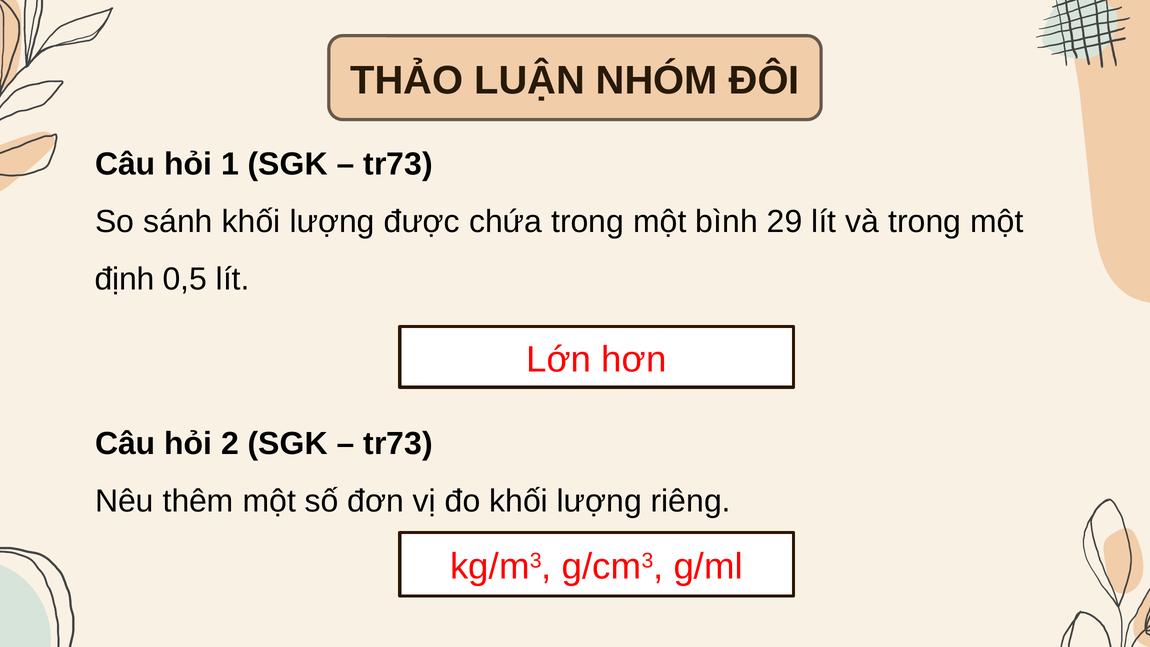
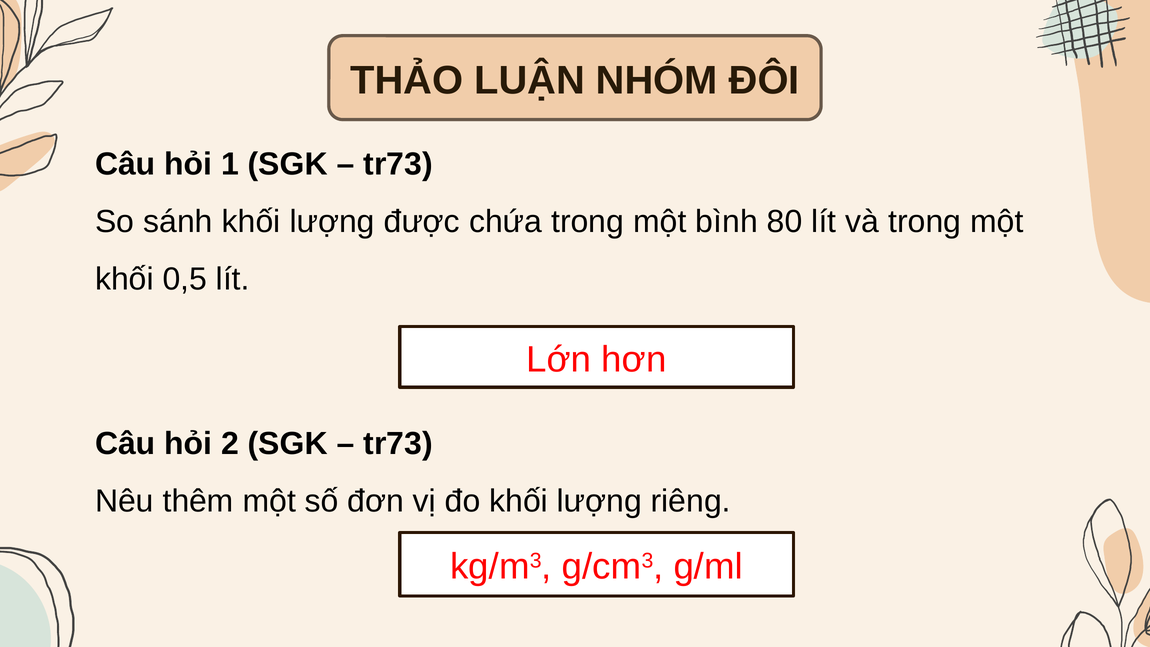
29: 29 -> 80
định at (125, 279): định -> khối
